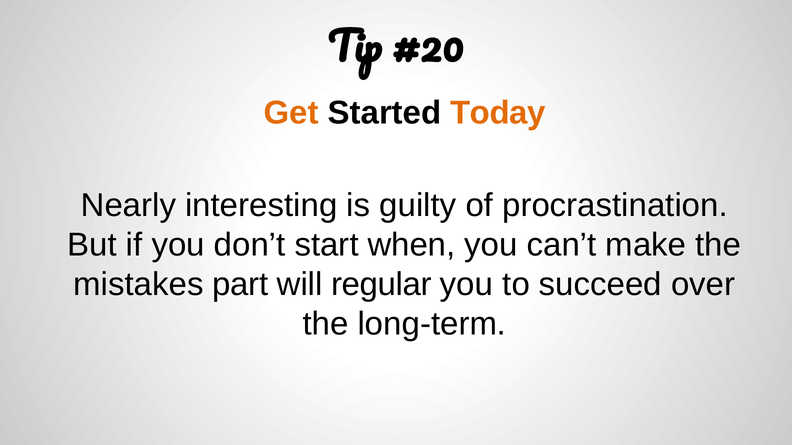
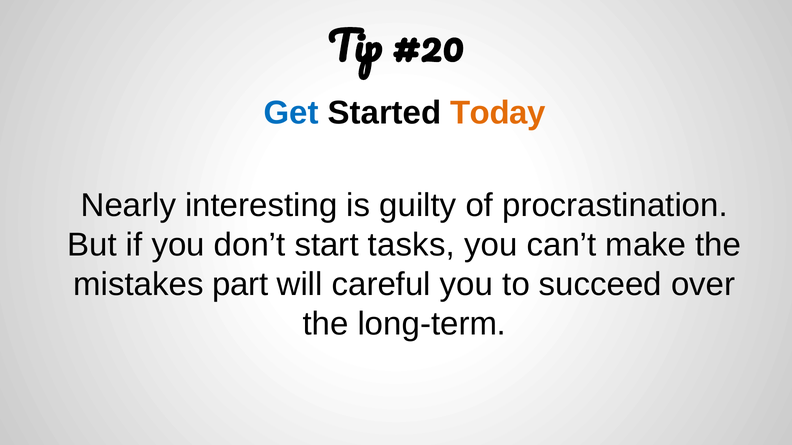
Get colour: orange -> blue
when: when -> tasks
regular: regular -> careful
